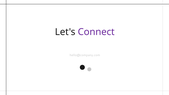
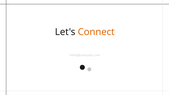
Connect colour: purple -> orange
